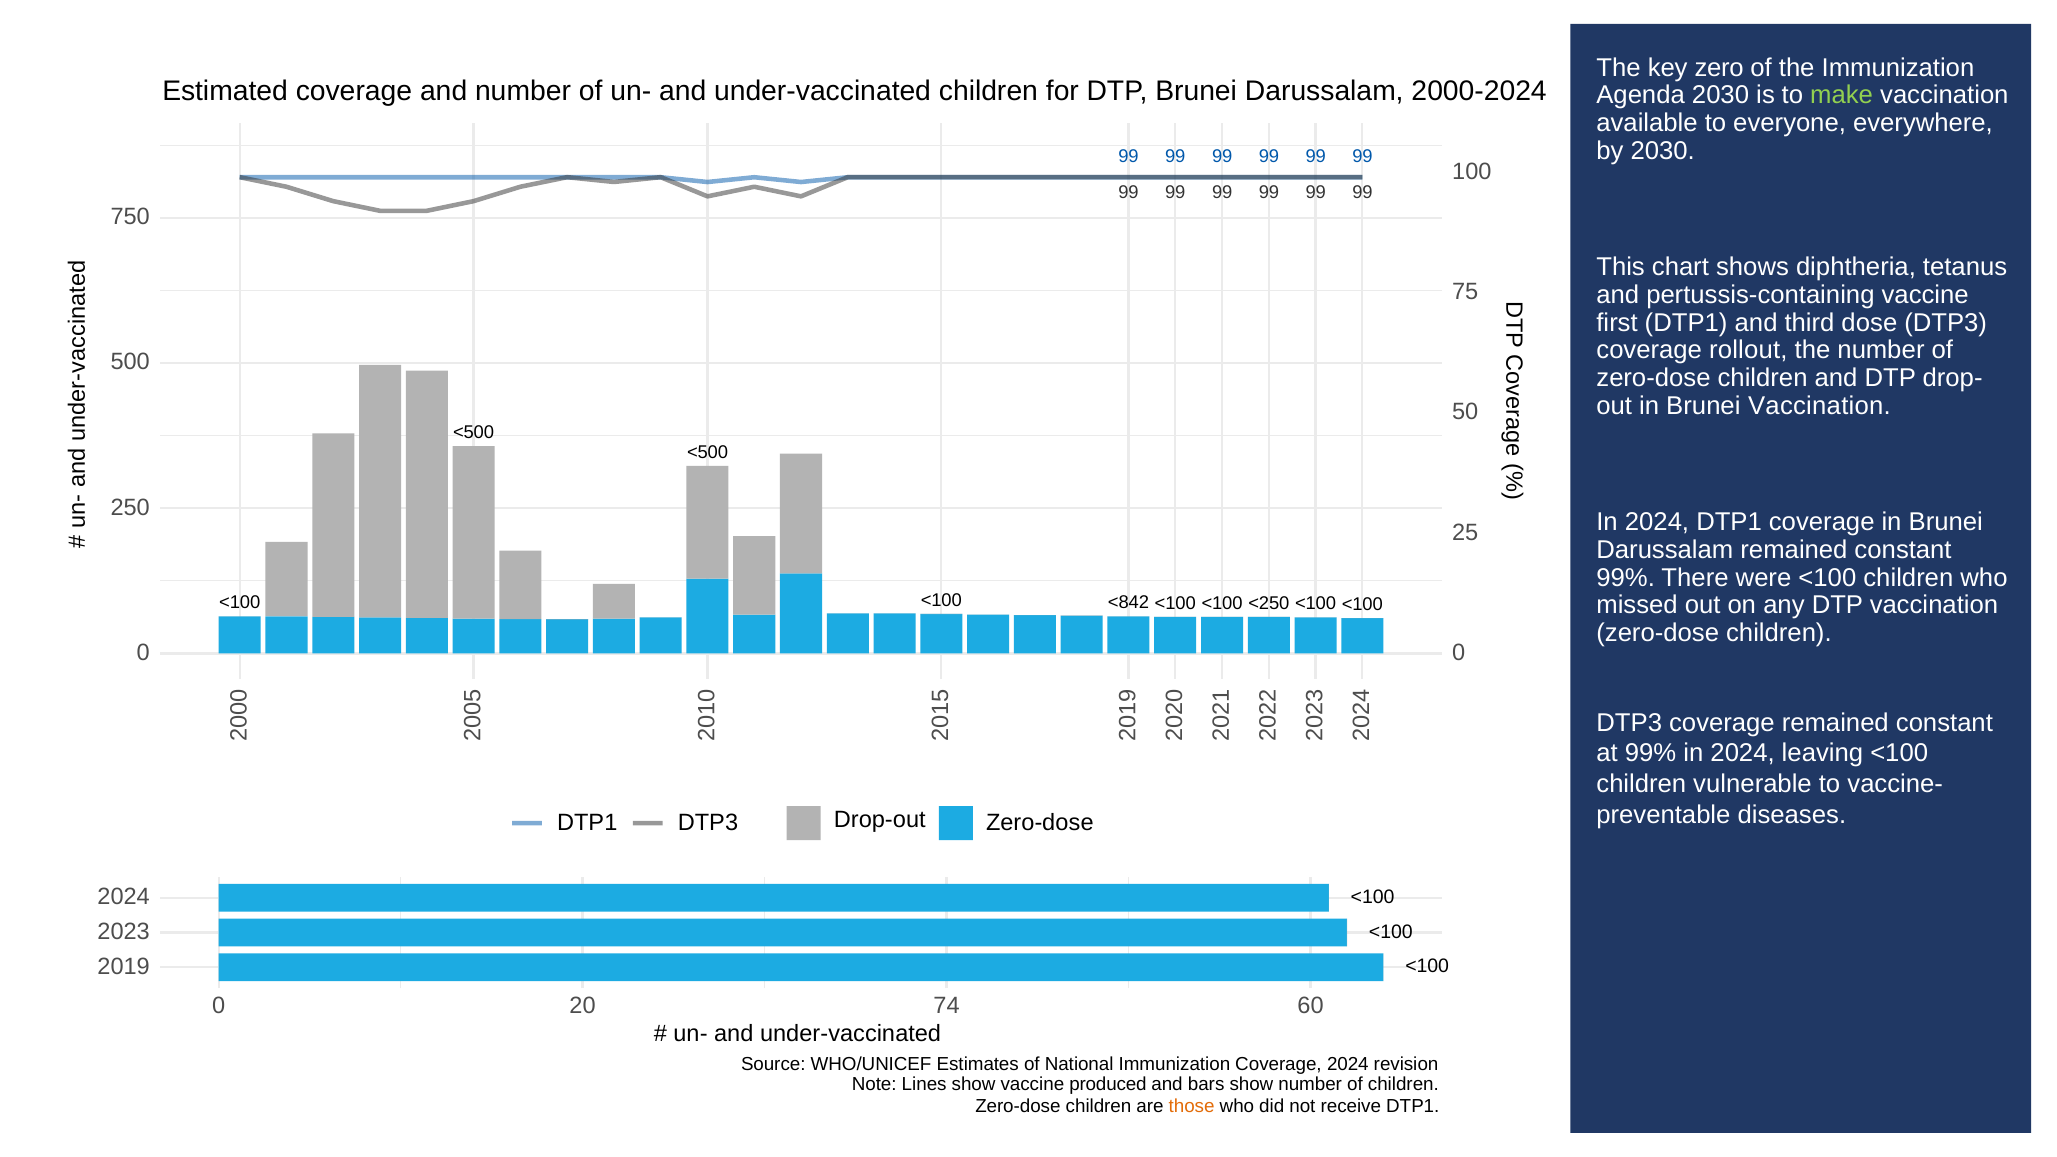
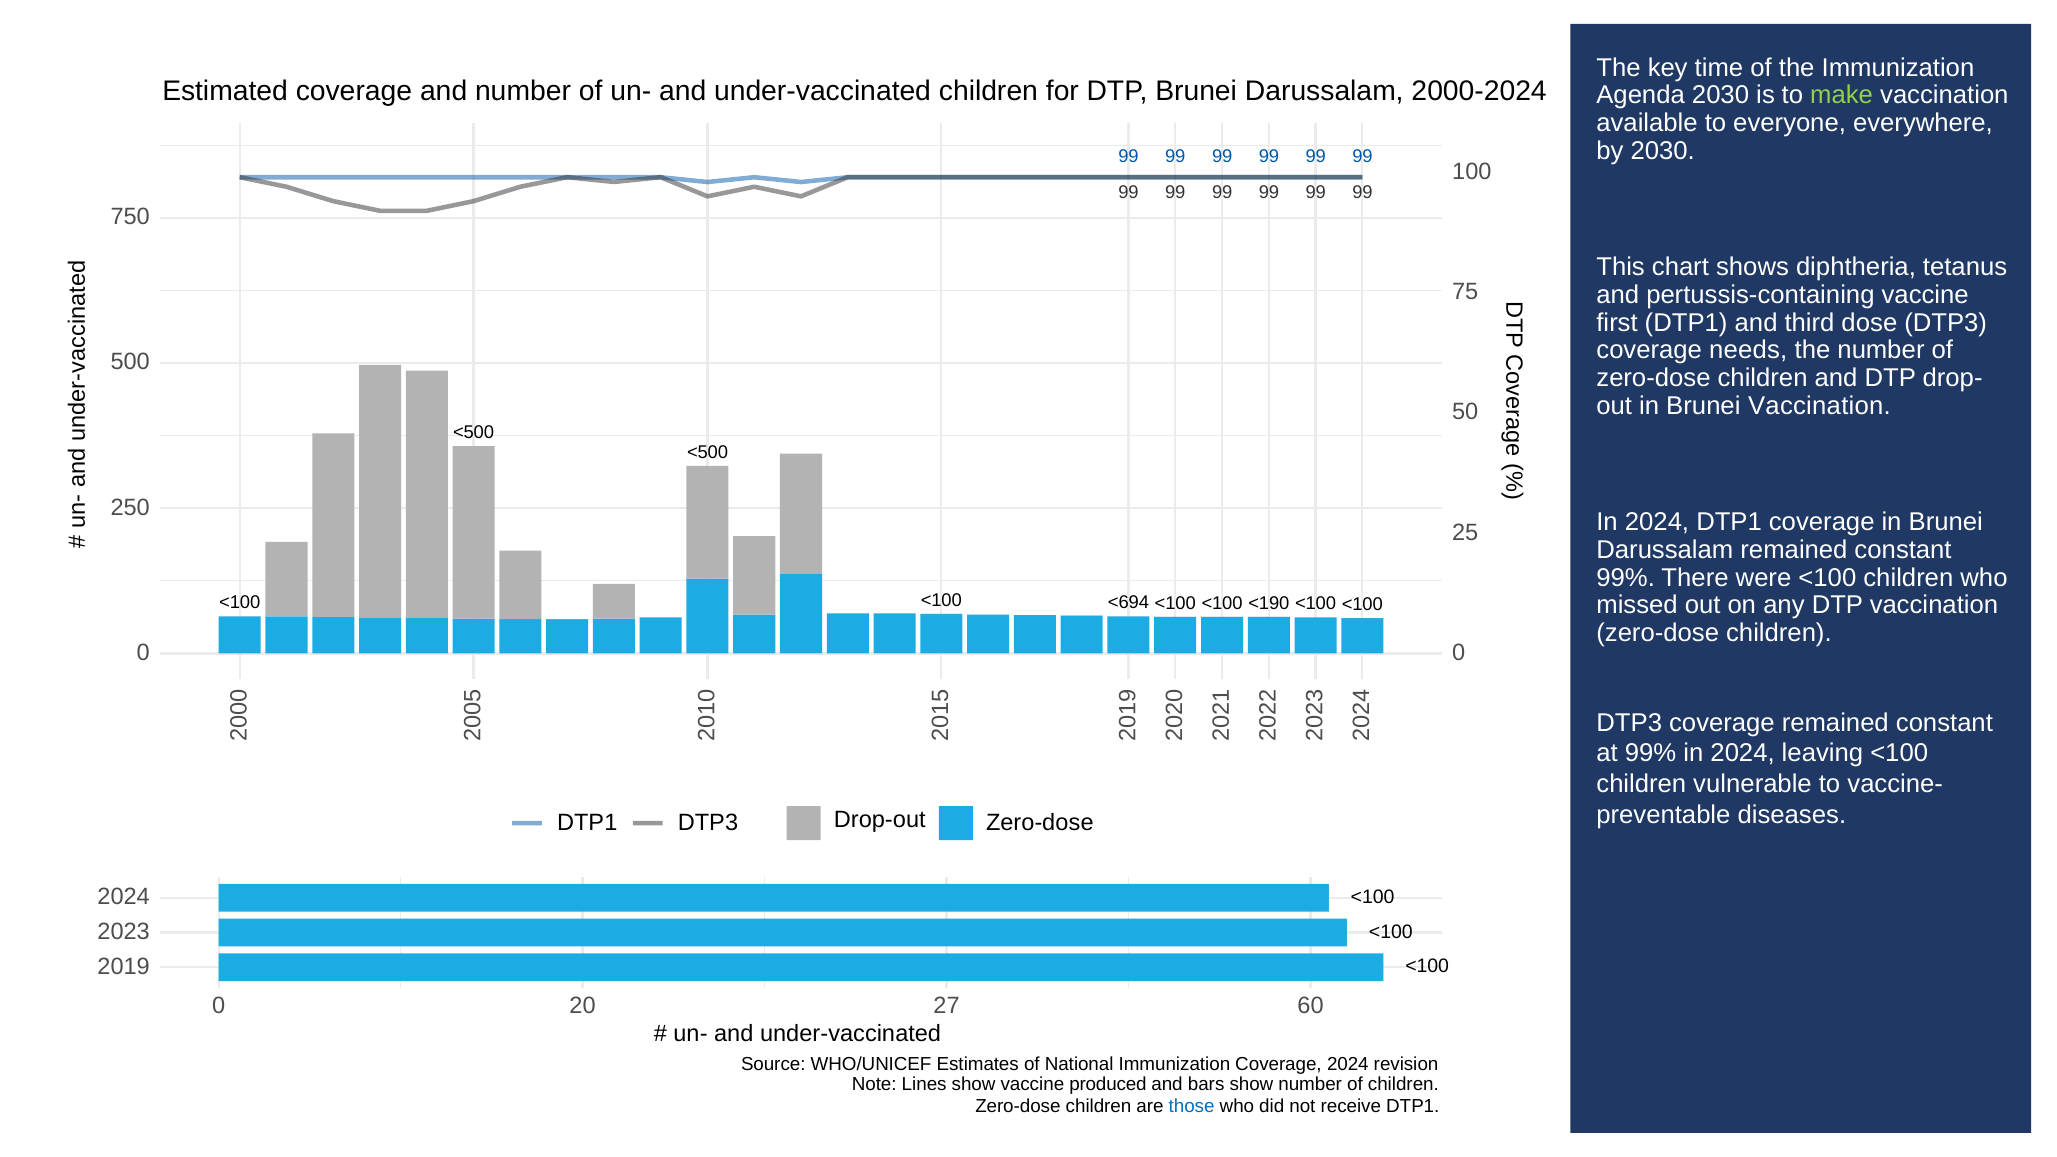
zero: zero -> time
rollout: rollout -> needs
<842: <842 -> <694
<250: <250 -> <190
74: 74 -> 27
those colour: orange -> blue
